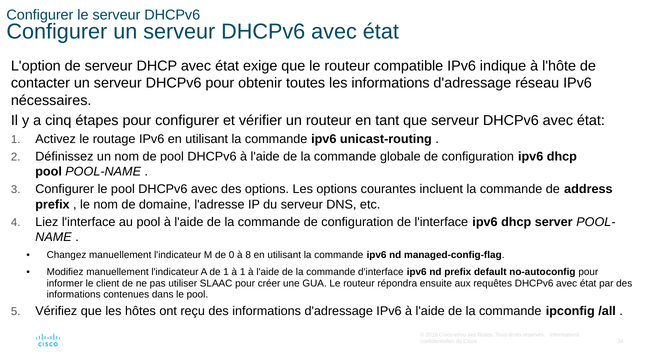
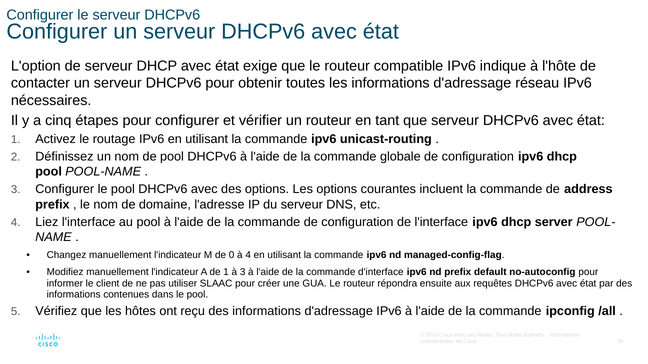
à 8: 8 -> 4
à 1: 1 -> 3
